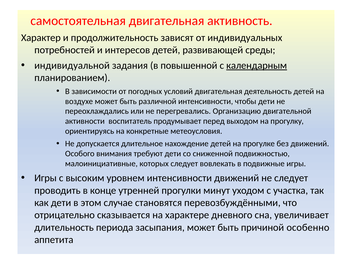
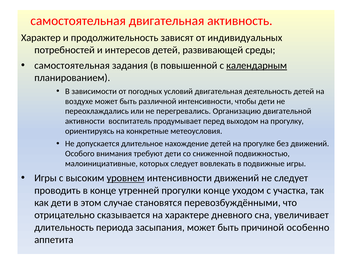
индивидуальной at (72, 65): индивидуальной -> самостоятельная
уровнем underline: none -> present
прогулки минут: минут -> конце
